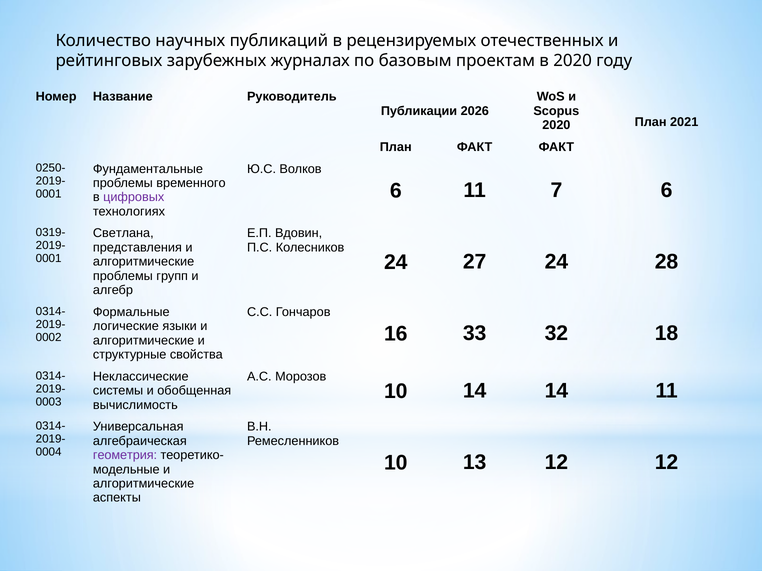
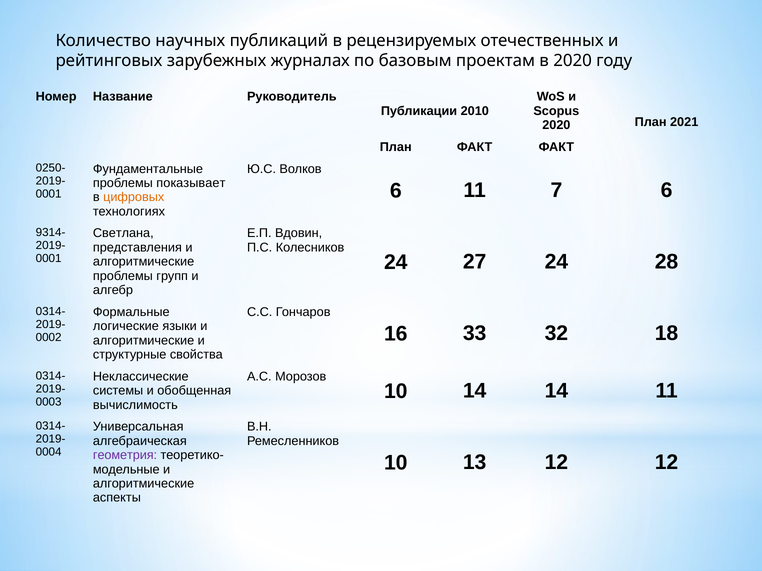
2026: 2026 -> 2010
временного: временного -> показывает
цифровых colour: purple -> orange
0319-: 0319- -> 9314-
